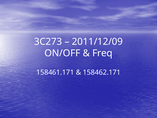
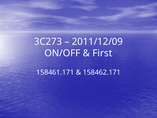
Freq: Freq -> First
